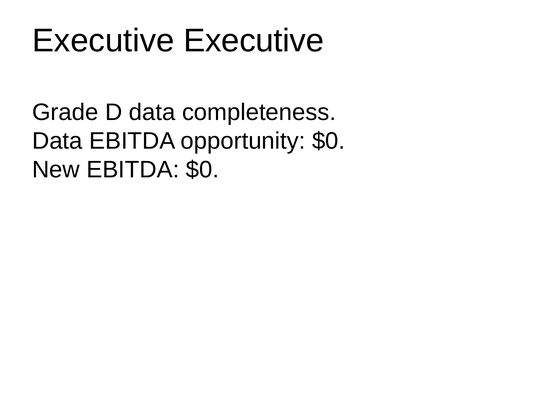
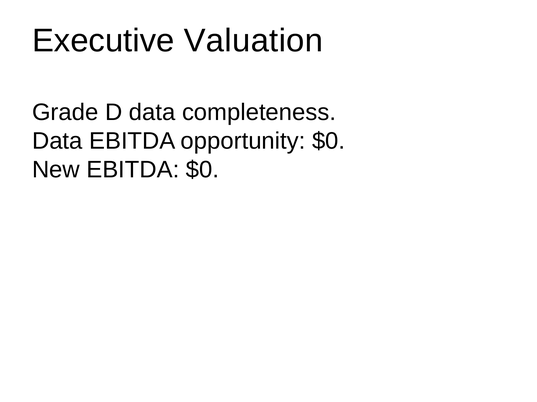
Executive Executive: Executive -> Valuation
